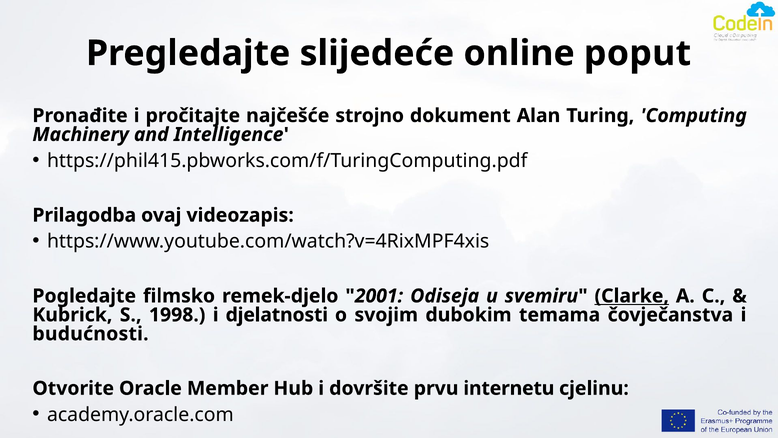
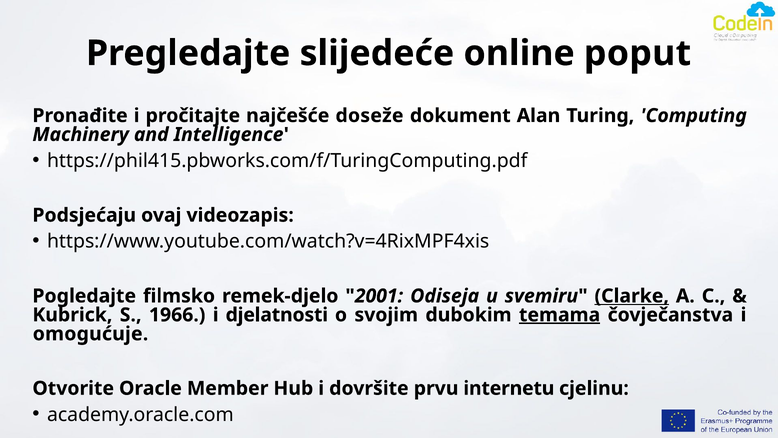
strojno: strojno -> doseže
Prilagodba: Prilagodba -> Podsjećaju
1998: 1998 -> 1966
temama underline: none -> present
budućnosti: budućnosti -> omogućuje
